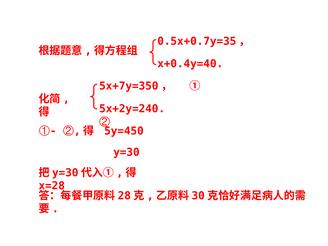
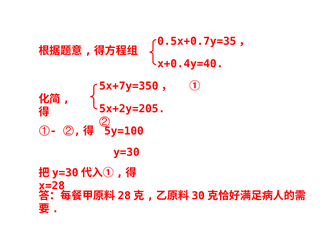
5x+2y=240: 5x+2y=240 -> 5x+2y=205
5y=450: 5y=450 -> 5y=100
